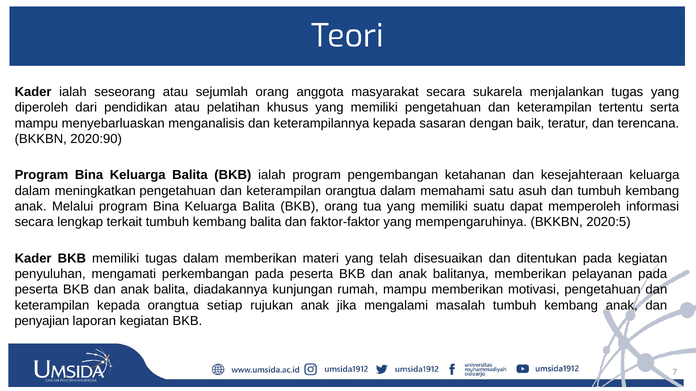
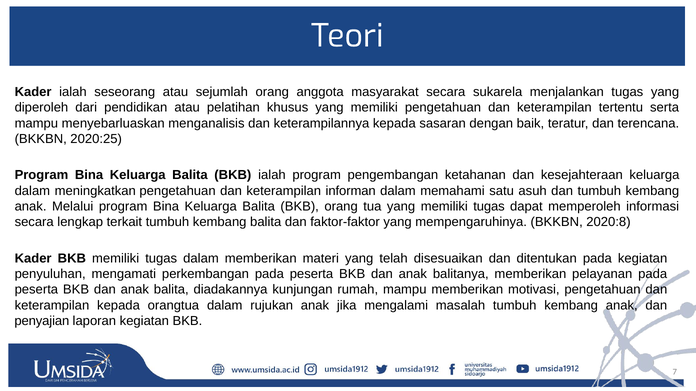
2020:90: 2020:90 -> 2020:25
keterampilan orangtua: orangtua -> informan
yang memiliki suatu: suatu -> tugas
2020:5: 2020:5 -> 2020:8
orangtua setiap: setiap -> dalam
